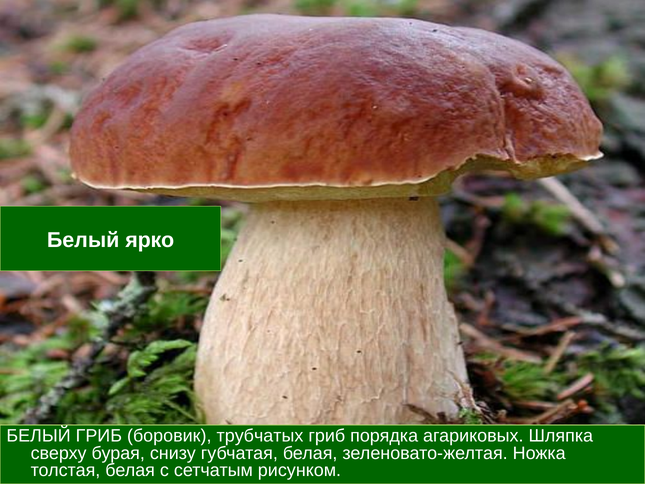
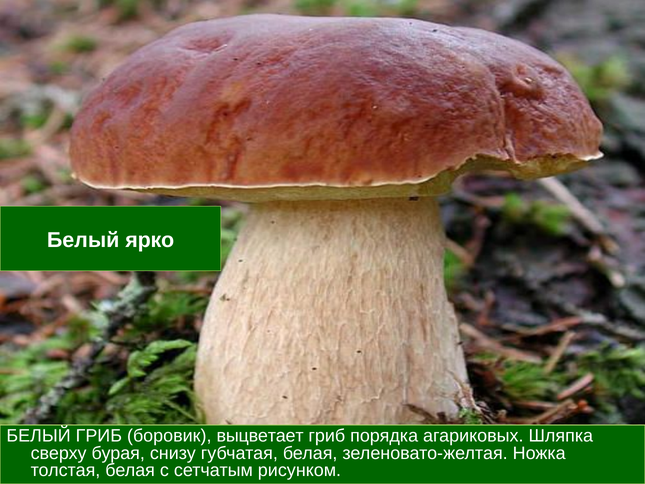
трубчатых: трубчатых -> выцветает
